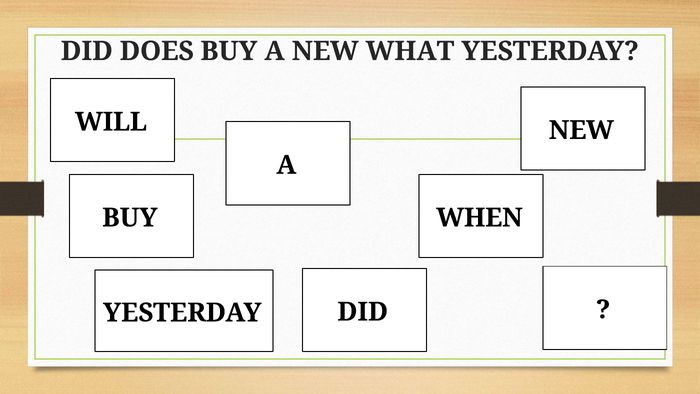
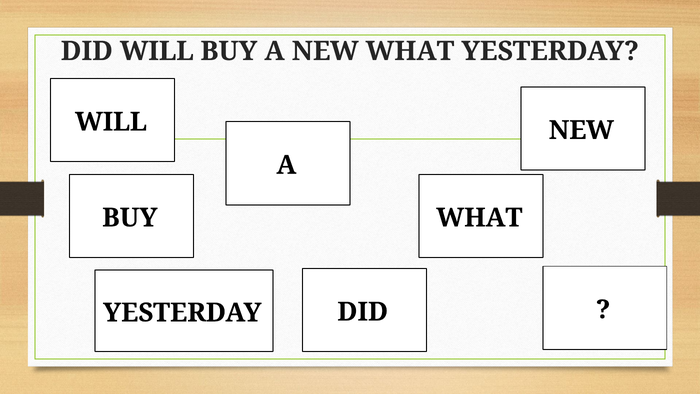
DOES at (157, 51): DOES -> WILL
WHEN at (479, 218): WHEN -> WHAT
